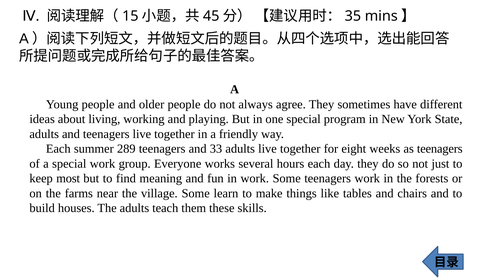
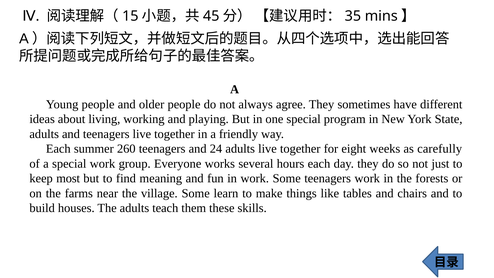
289: 289 -> 260
33: 33 -> 24
as teenagers: teenagers -> carefully
